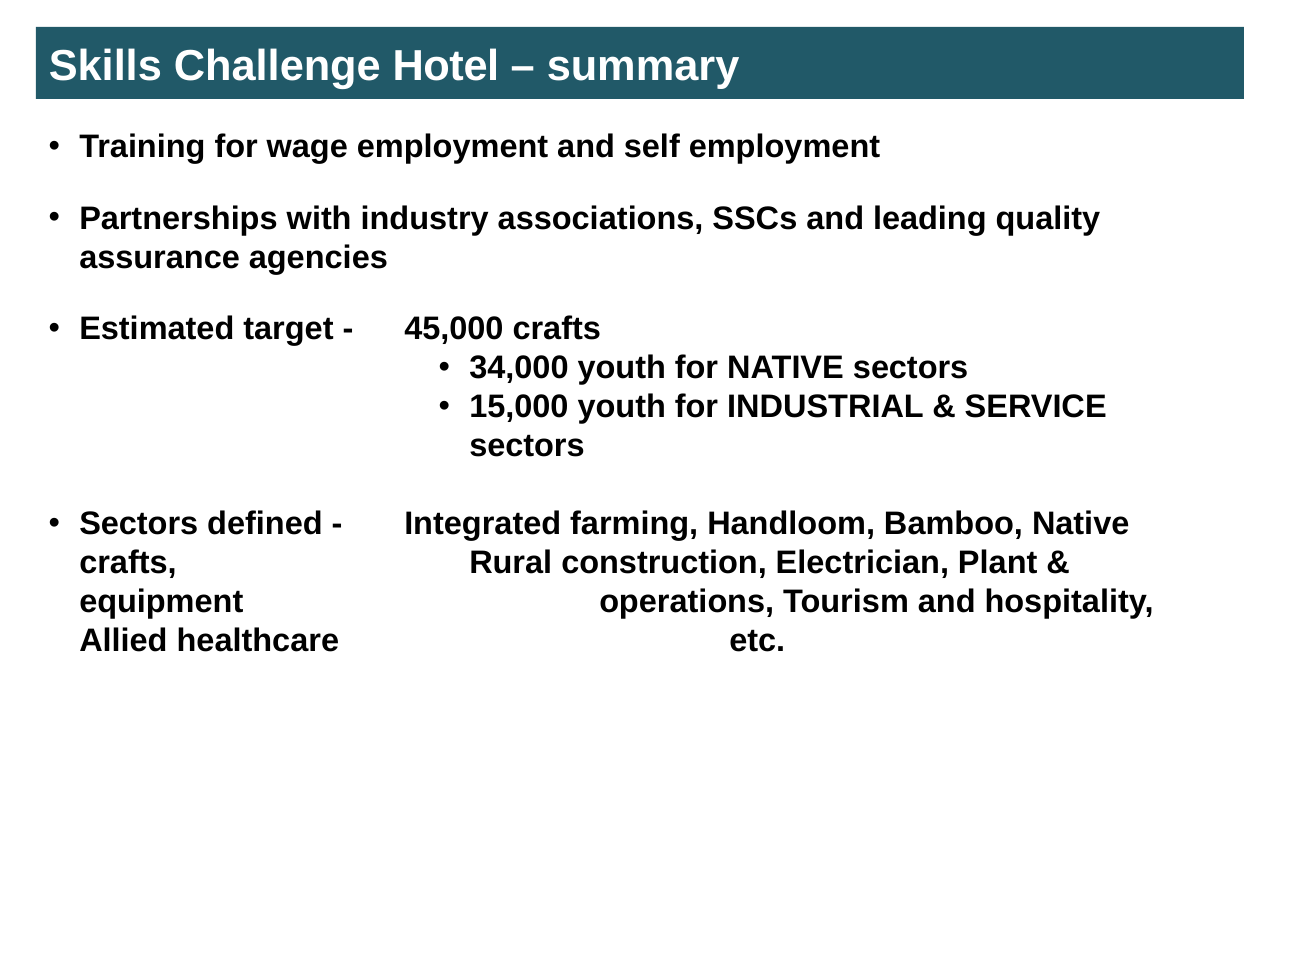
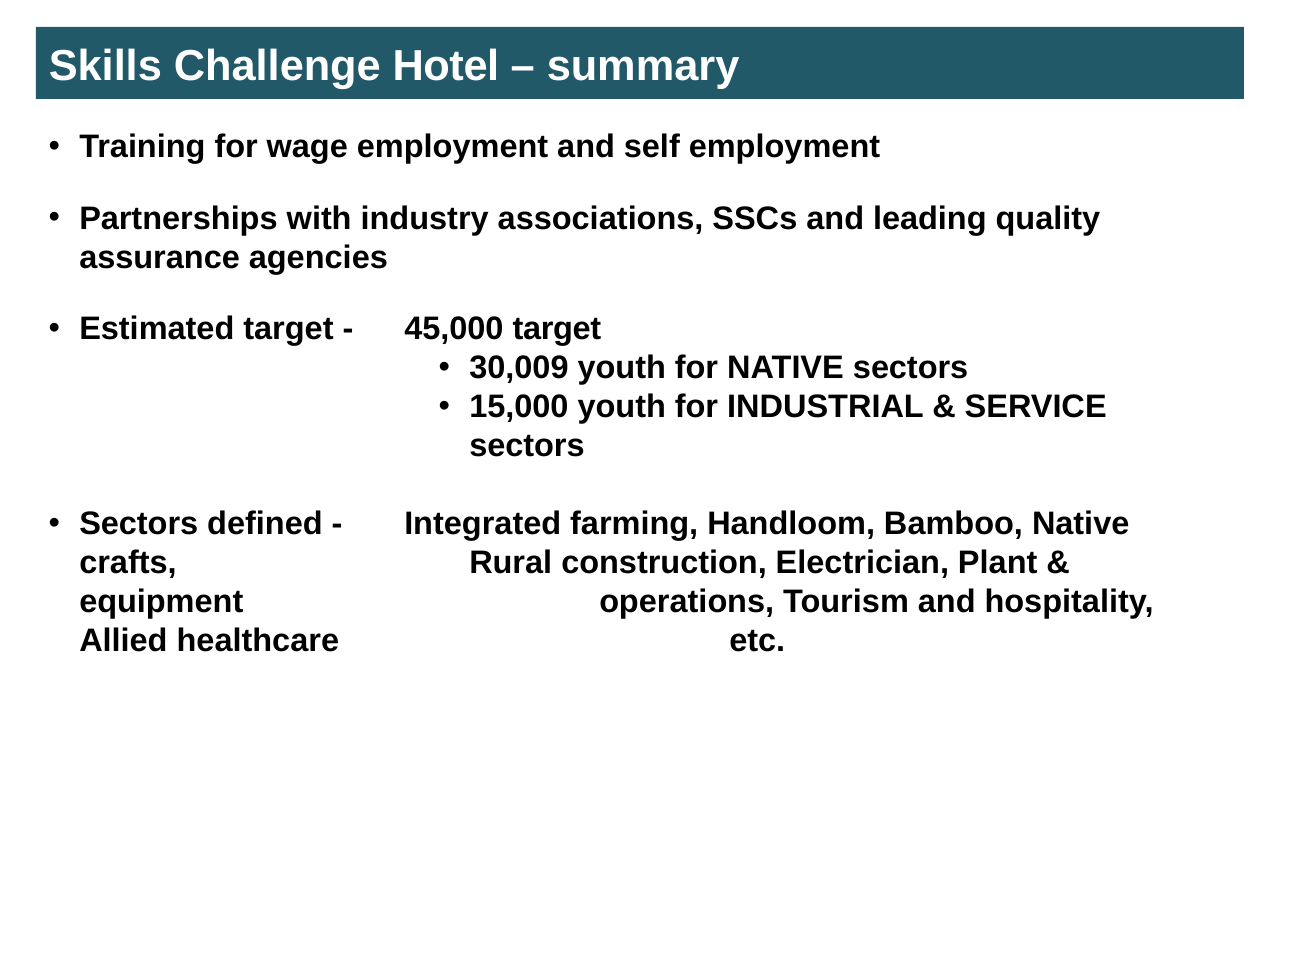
45,000 crafts: crafts -> target
34,000: 34,000 -> 30,009
